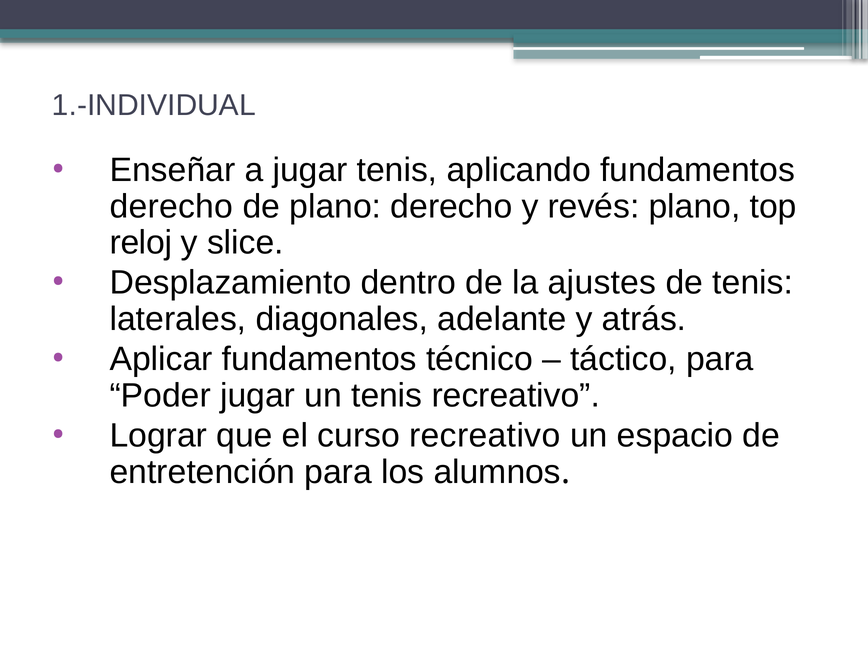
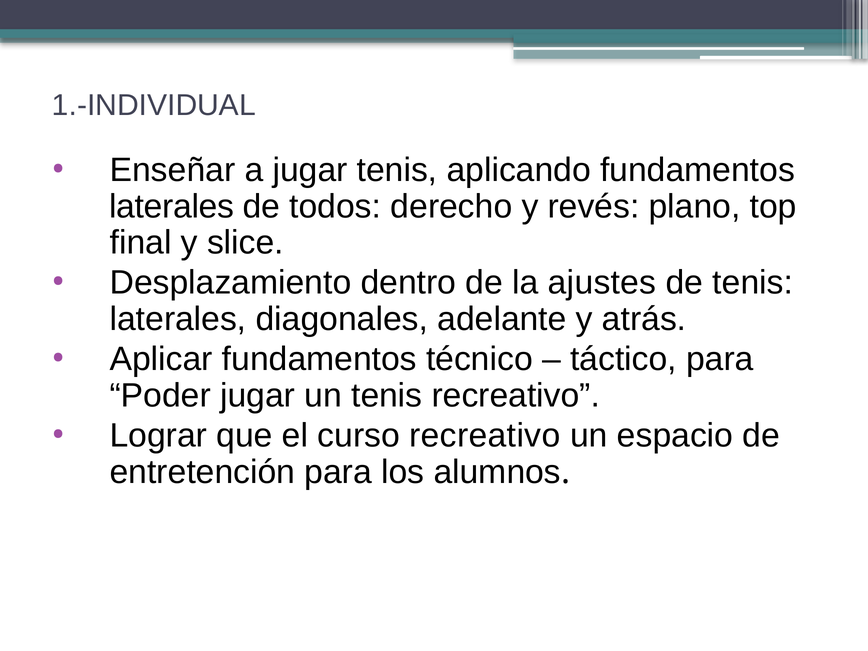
derecho at (171, 206): derecho -> laterales
de plano: plano -> todos
reloj: reloj -> final
